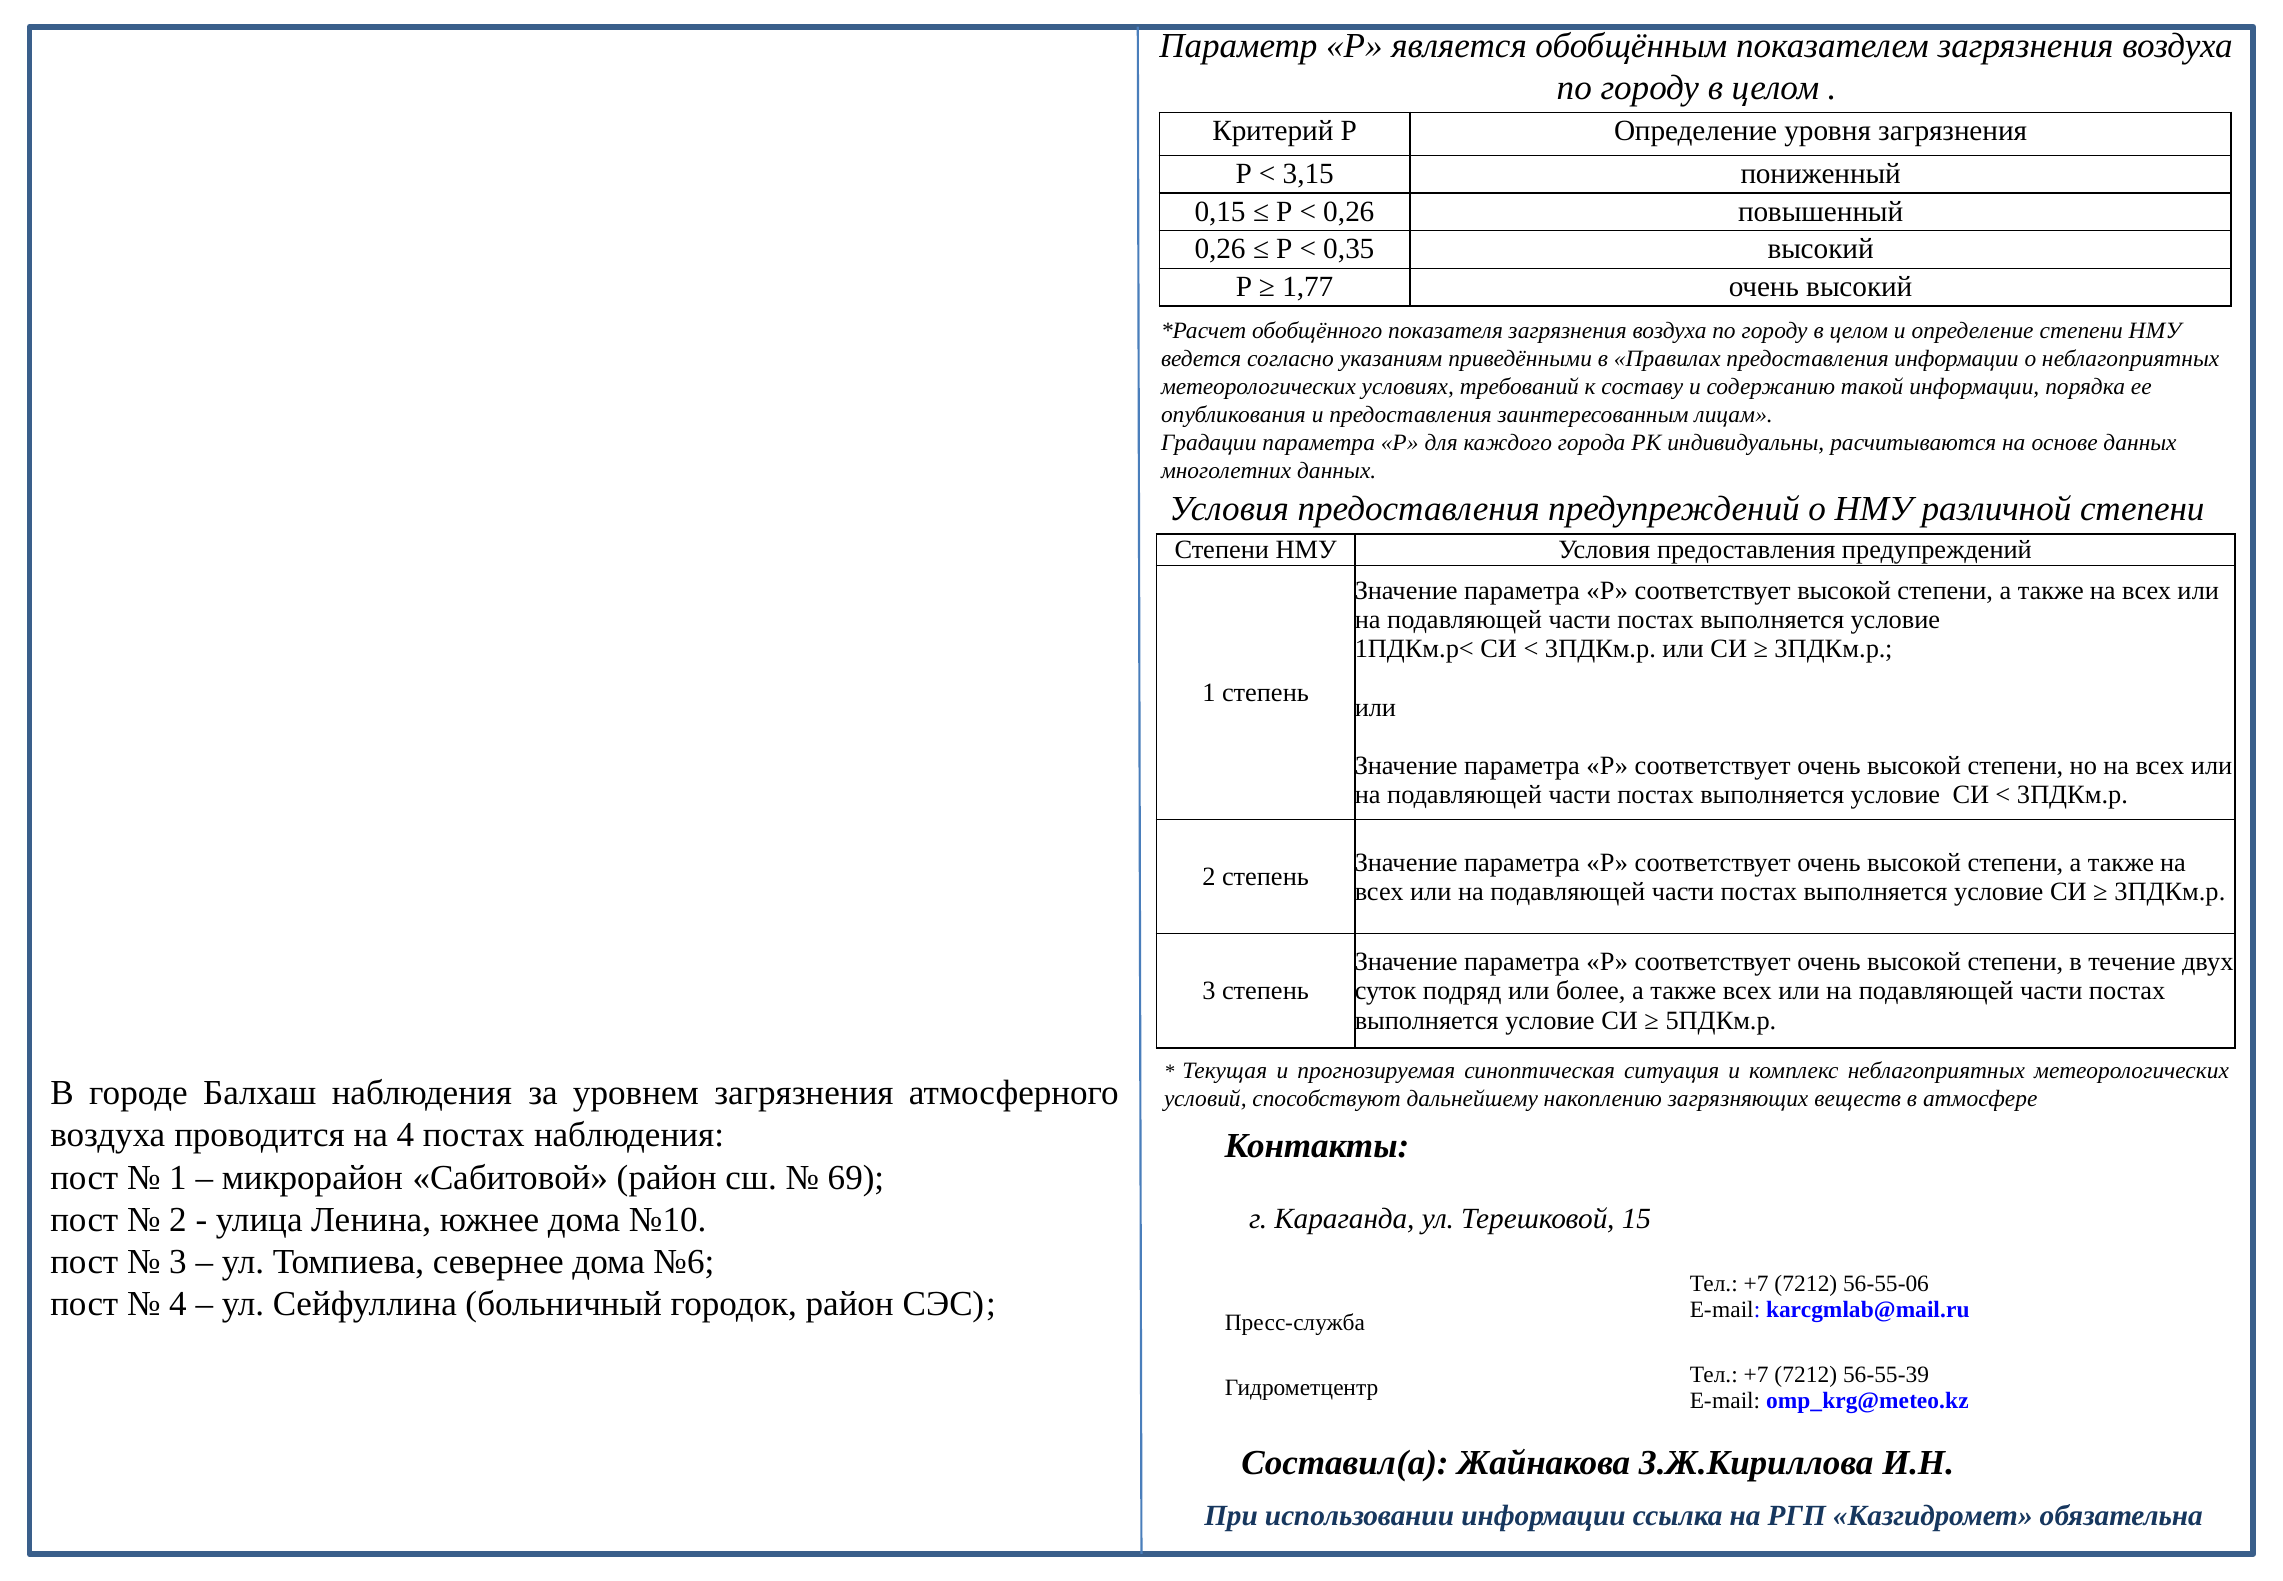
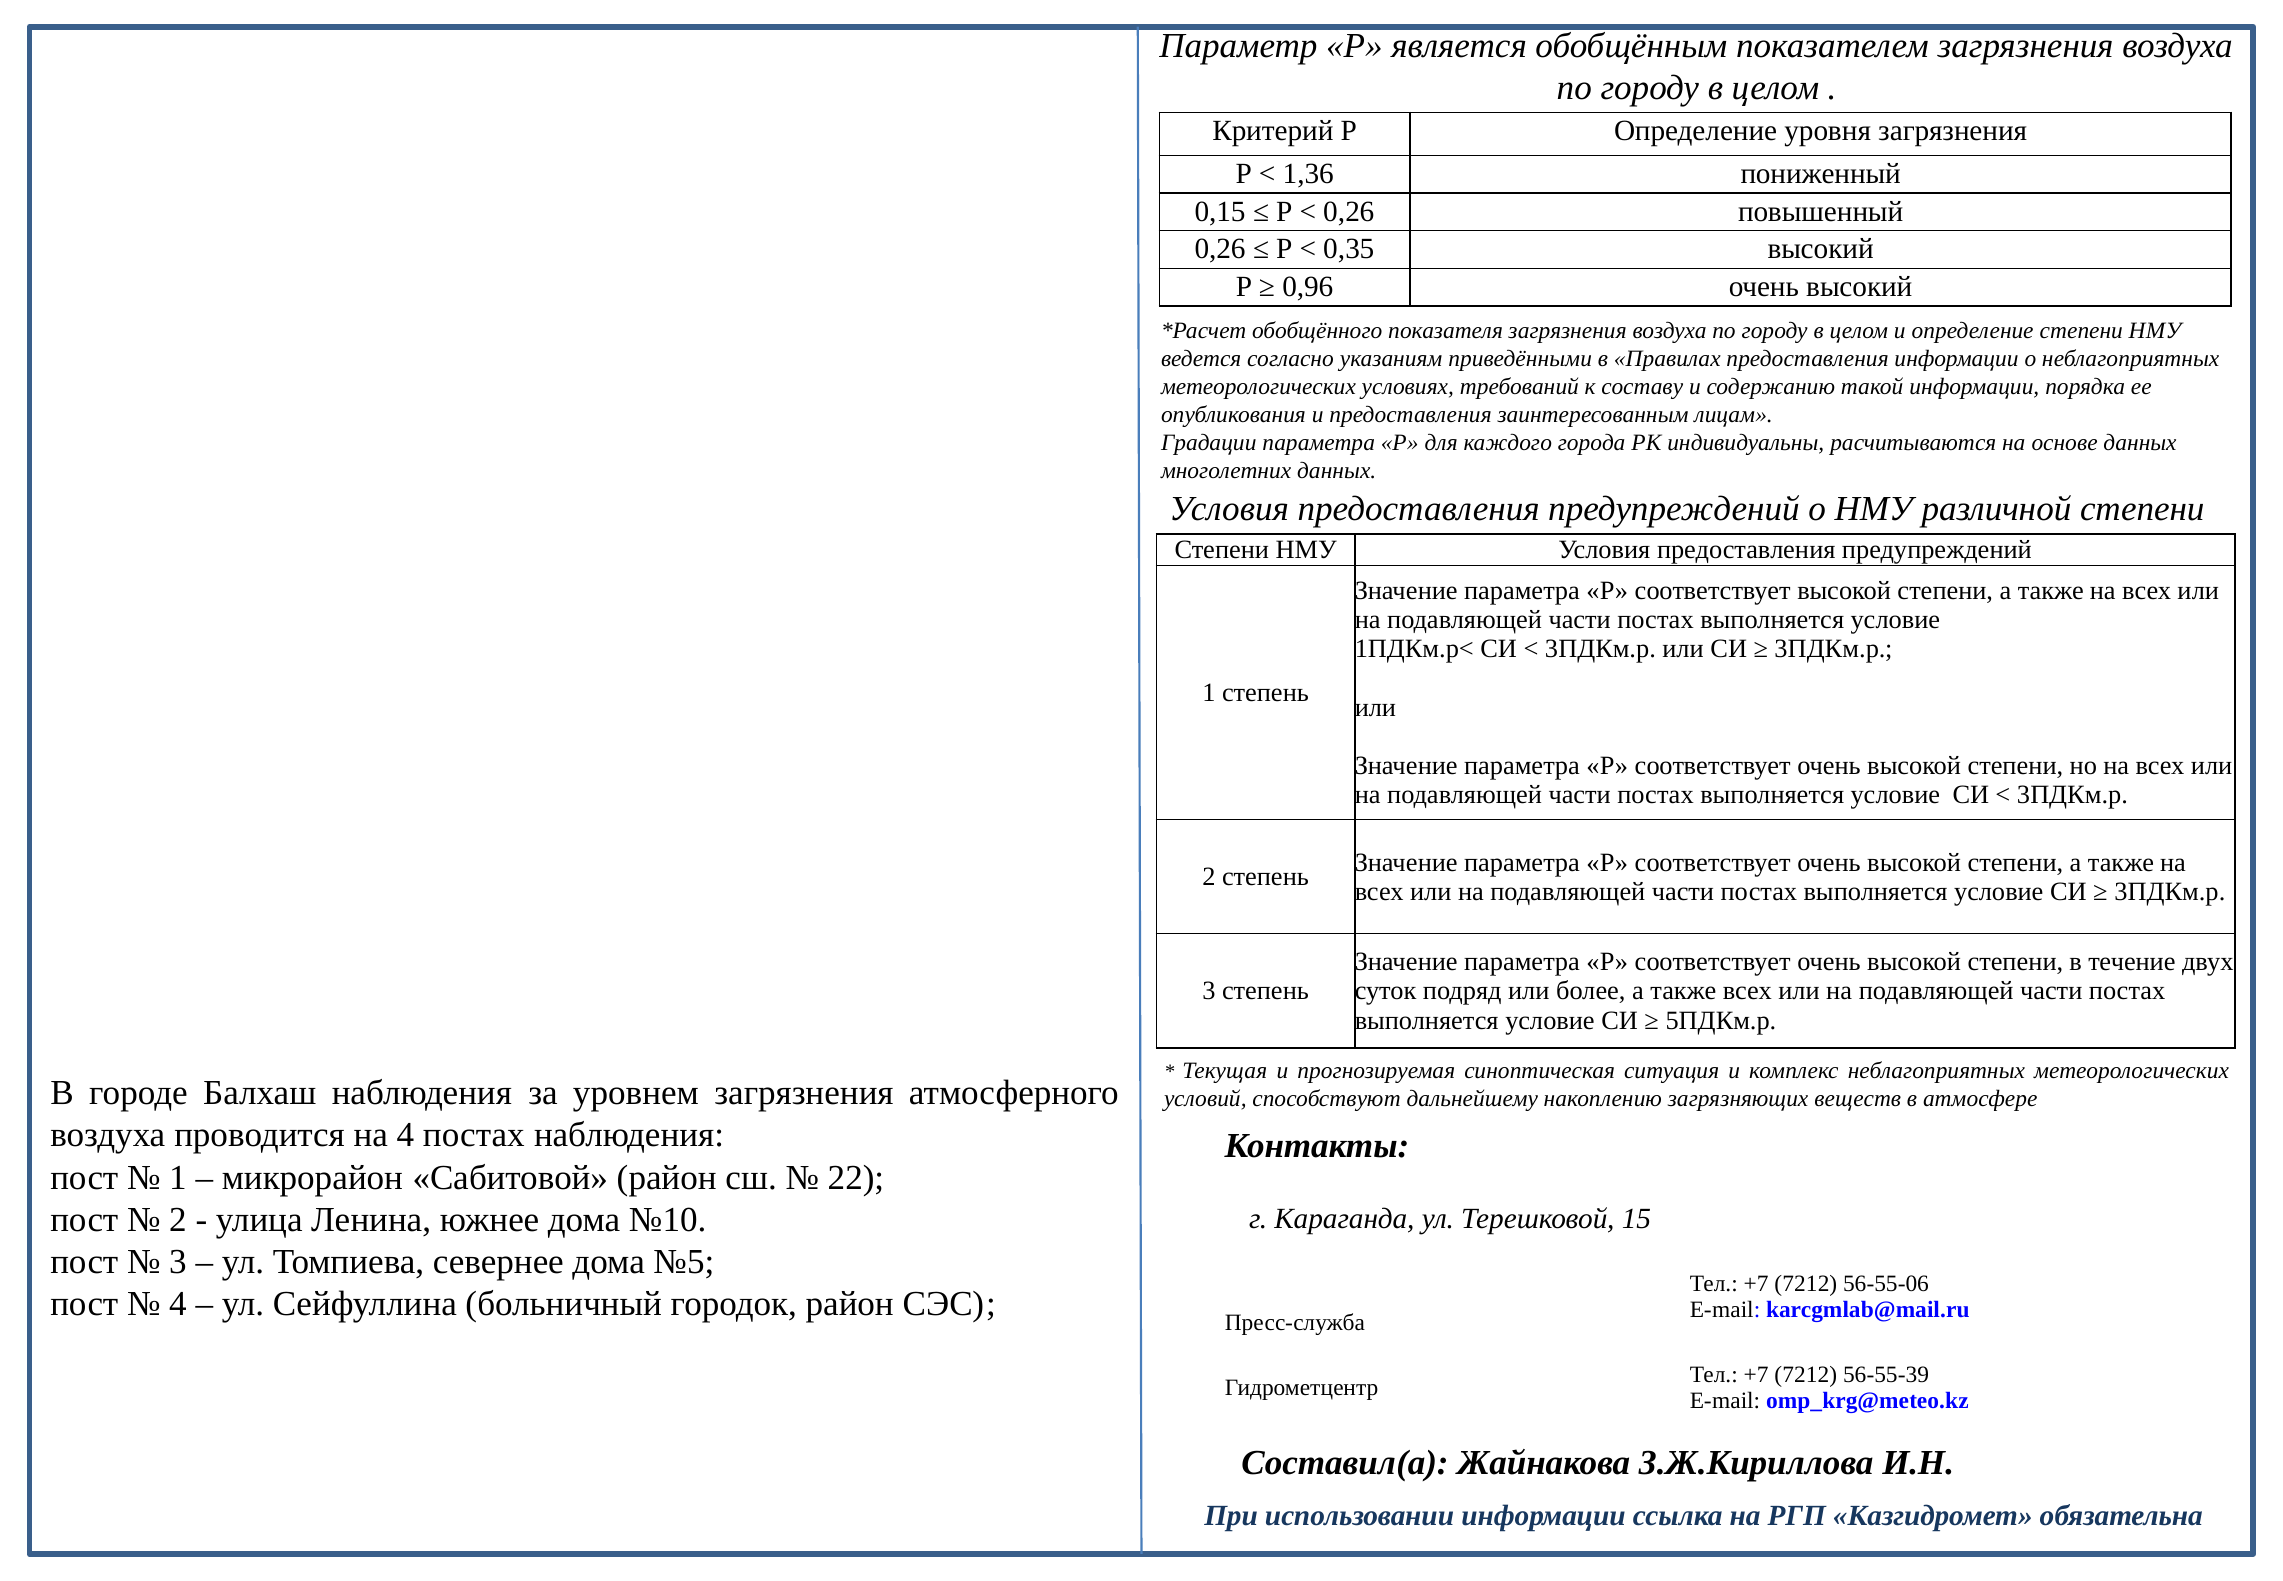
3,15: 3,15 -> 1,36
1,77: 1,77 -> 0,96
69: 69 -> 22
№6: №6 -> №5
